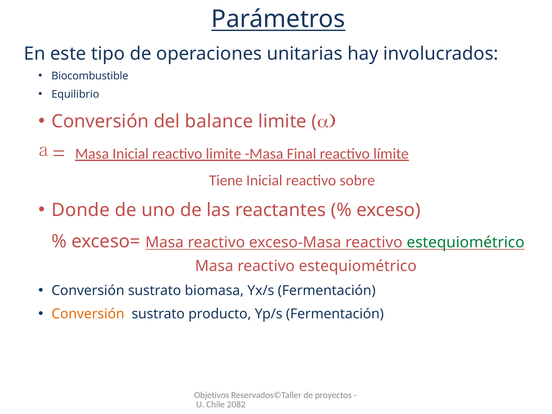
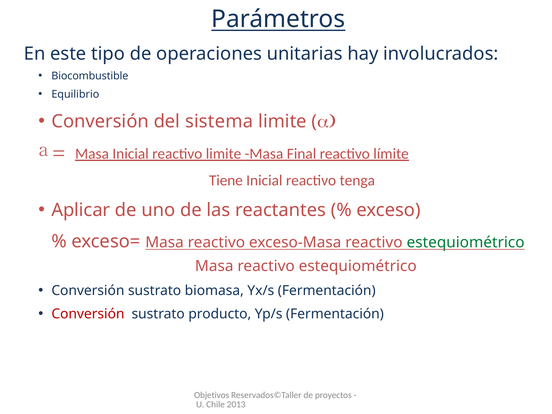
balance: balance -> sistema
sobre: sobre -> tenga
Donde: Donde -> Aplicar
Conversión at (88, 314) colour: orange -> red
2082: 2082 -> 2013
